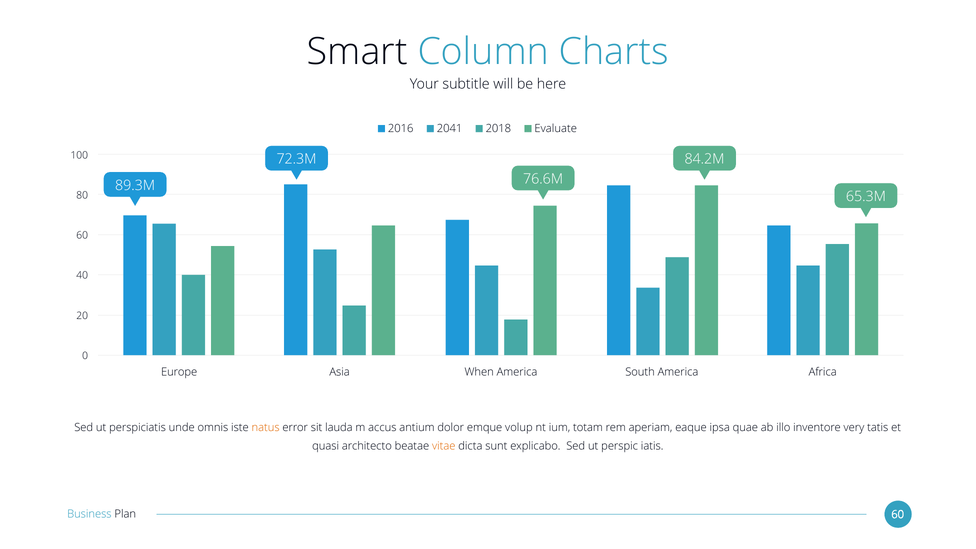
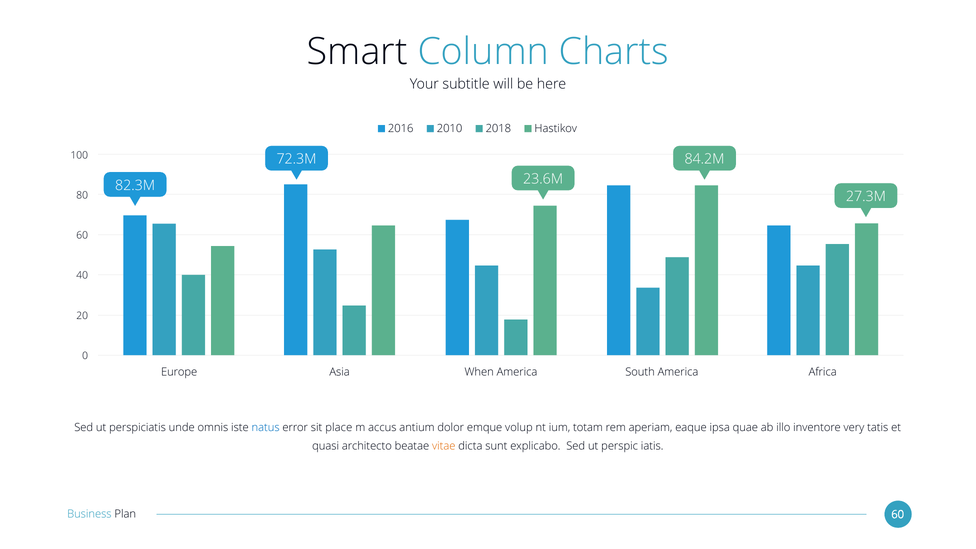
2041: 2041 -> 2010
Evaluate: Evaluate -> Hastikov
76.6M: 76.6M -> 23.6M
89.3M: 89.3M -> 82.3M
65.3M: 65.3M -> 27.3M
natus colour: orange -> blue
lauda: lauda -> place
